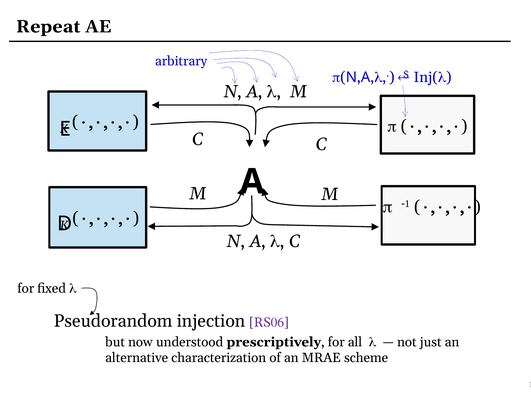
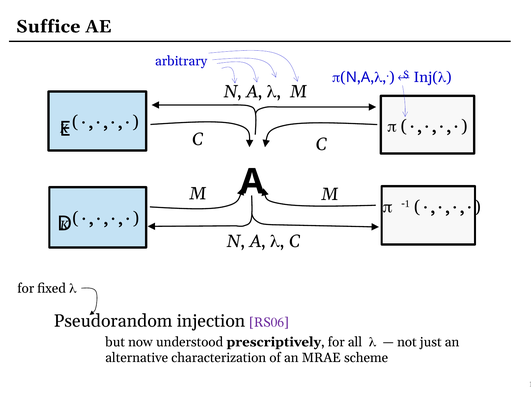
Repeat: Repeat -> Suffice
